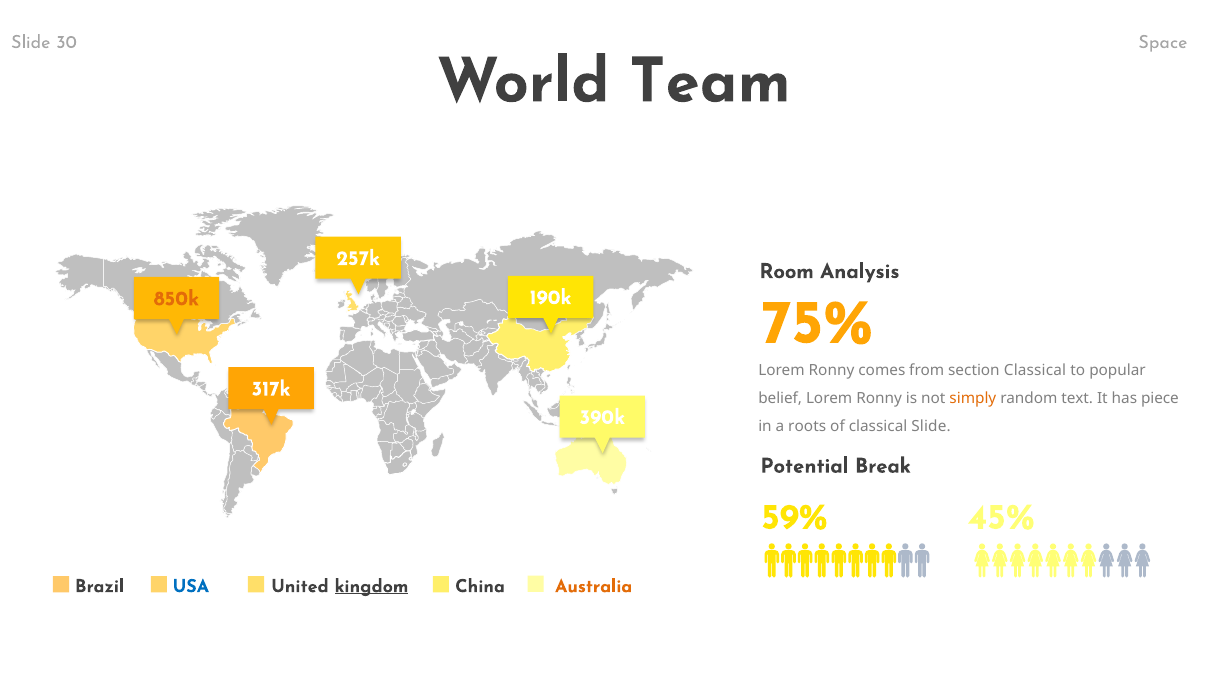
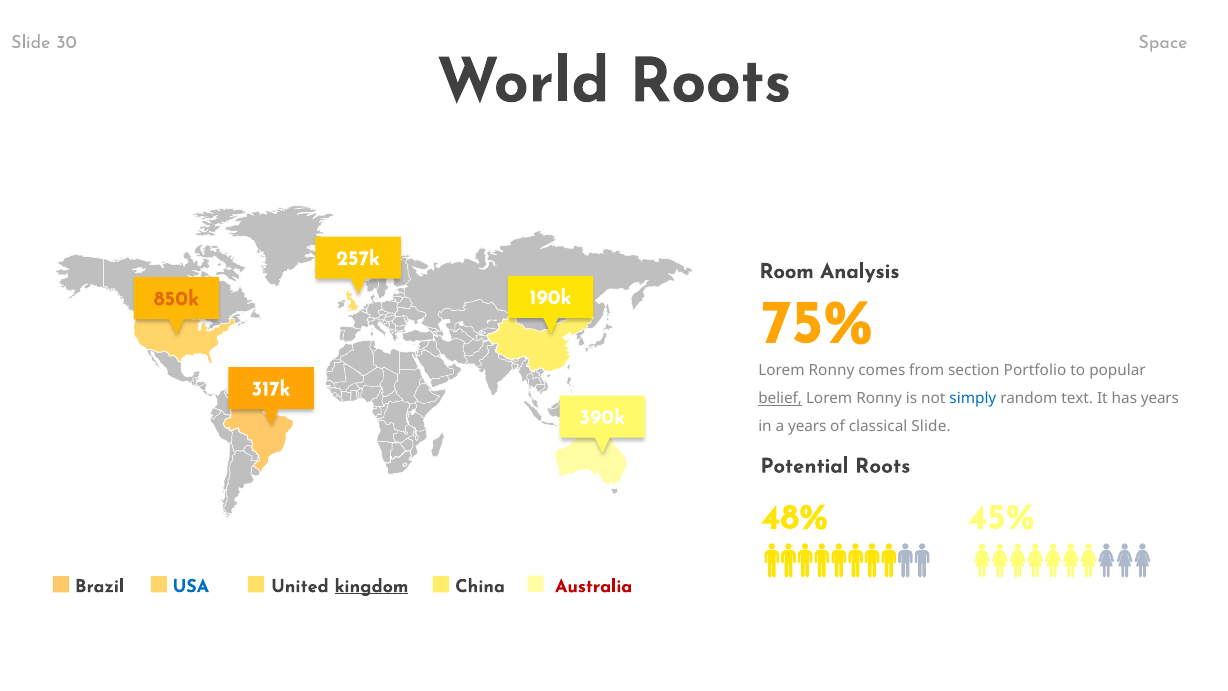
World Team: Team -> Roots
section Classical: Classical -> Portfolio
belief underline: none -> present
simply colour: orange -> blue
has piece: piece -> years
a roots: roots -> years
Potential Break: Break -> Roots
59%: 59% -> 48%
Australia colour: orange -> red
